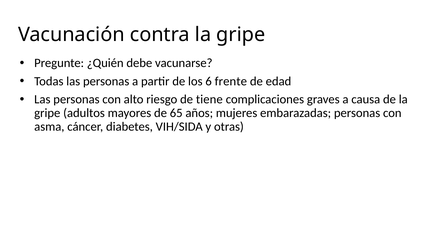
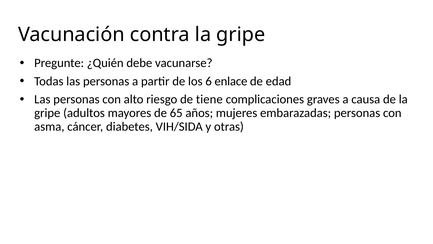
frente: frente -> enlace
